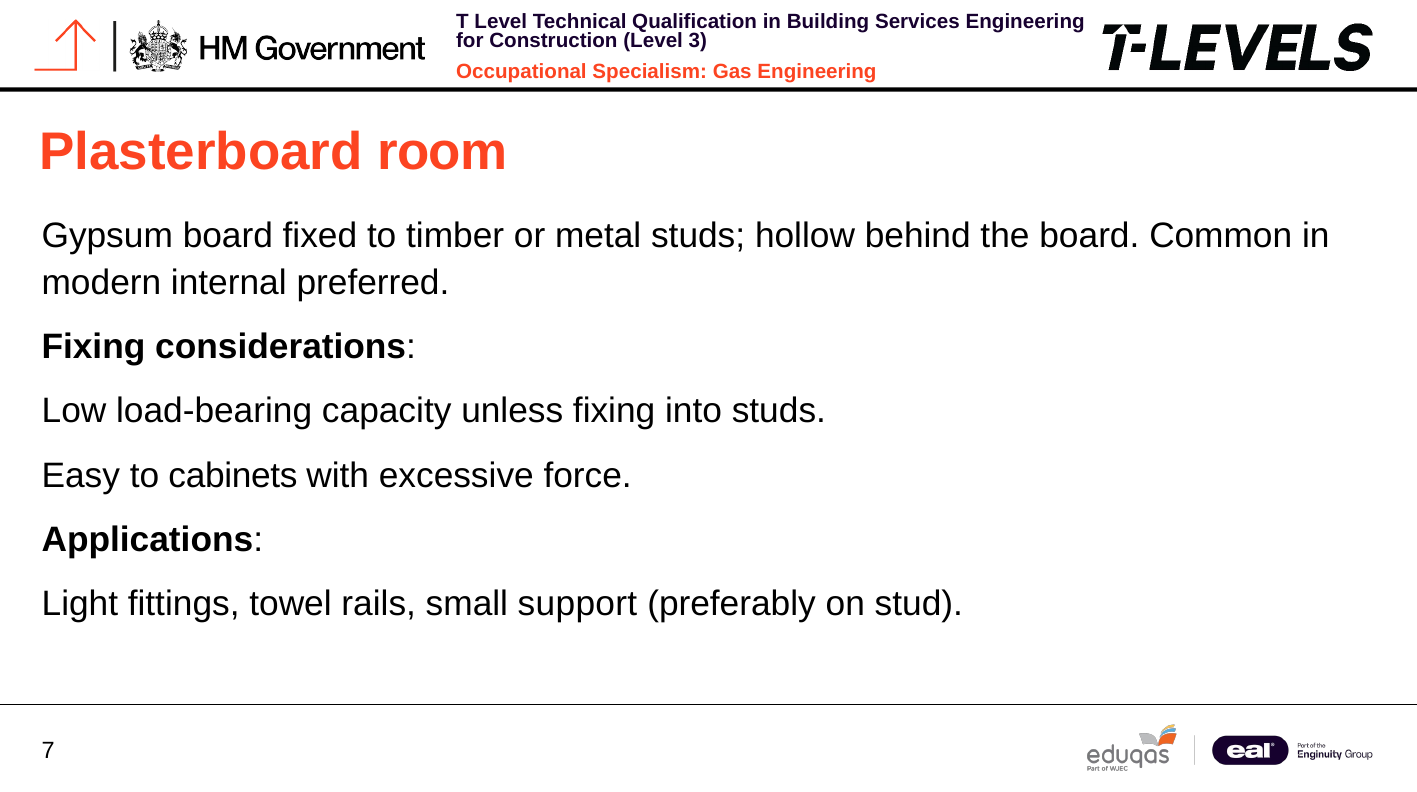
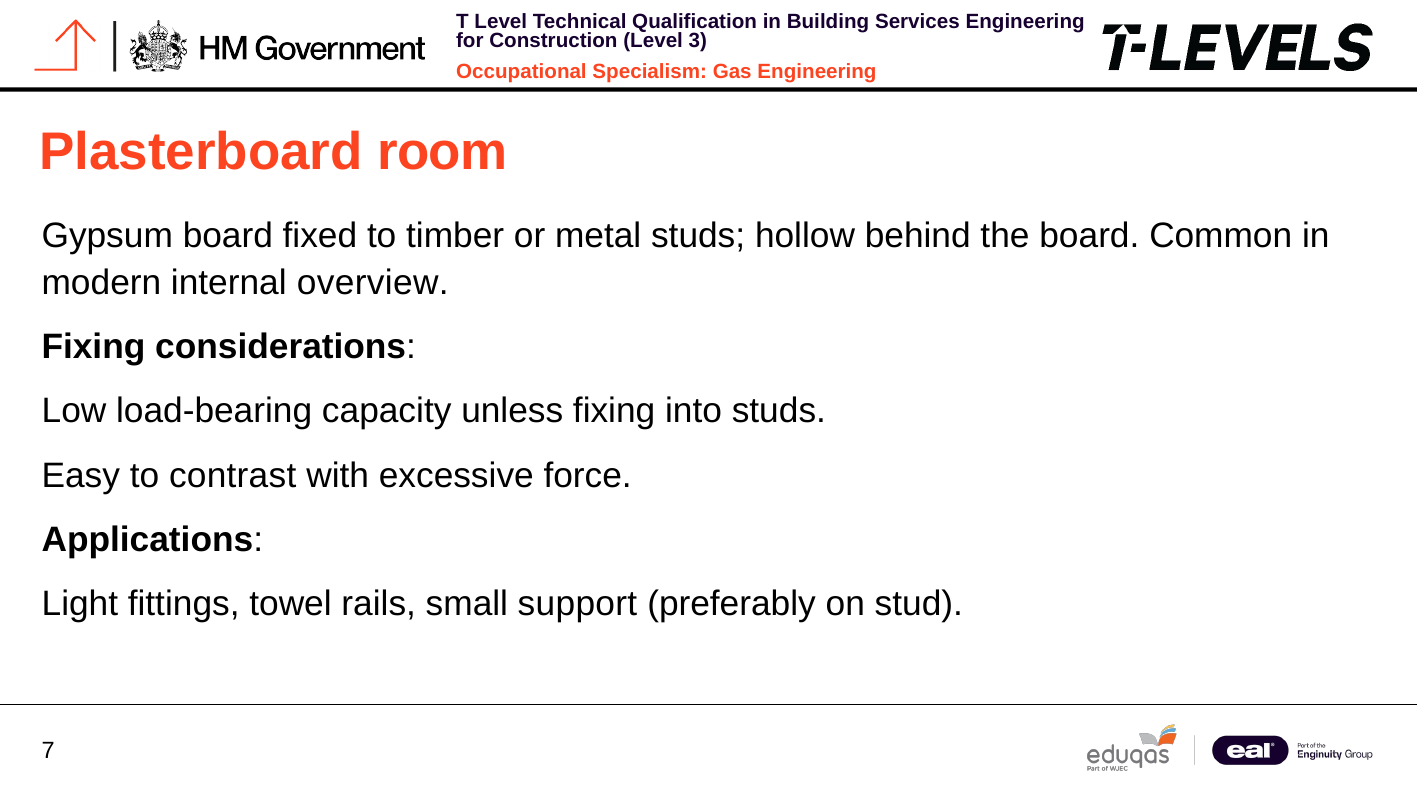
preferred: preferred -> overview
cabinets: cabinets -> contrast
